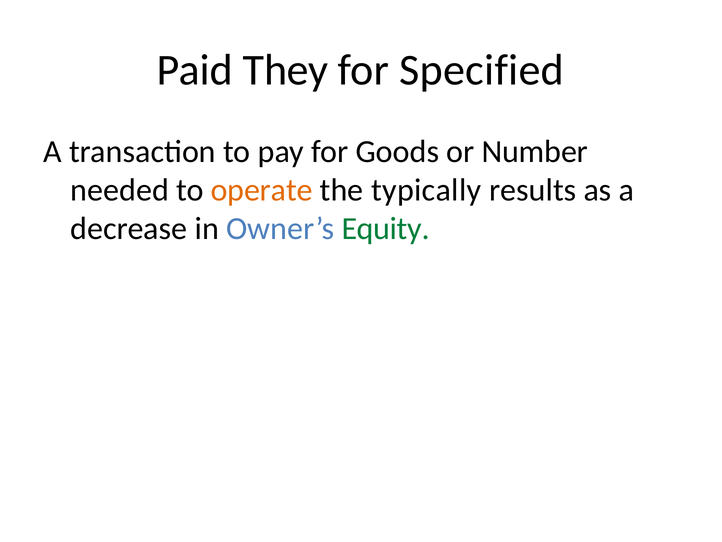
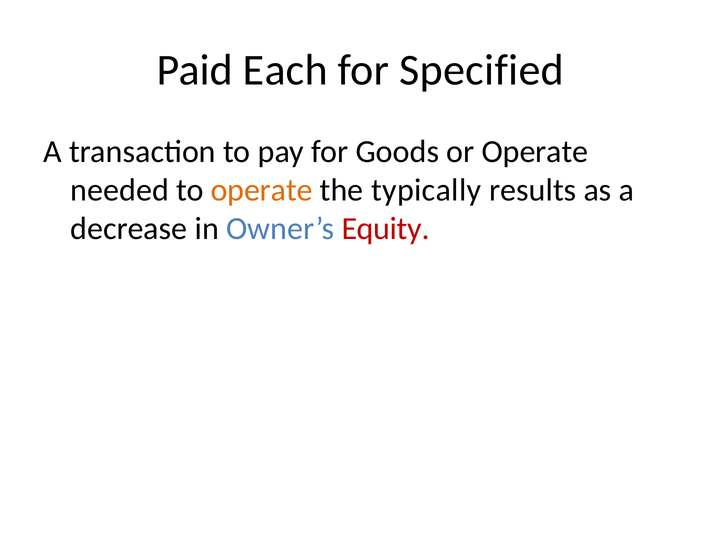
They: They -> Each
or Number: Number -> Operate
Equity colour: green -> red
